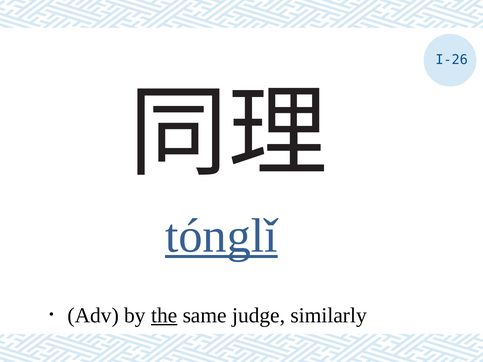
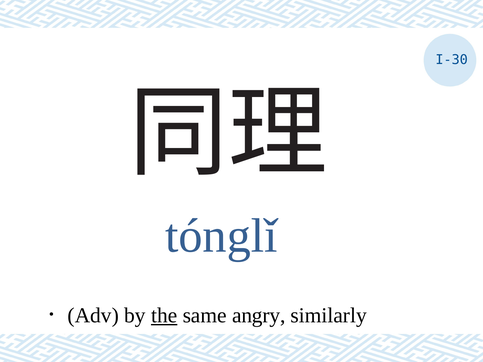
I-26: I-26 -> I-30
tónglǐ underline: present -> none
judge: judge -> angry
